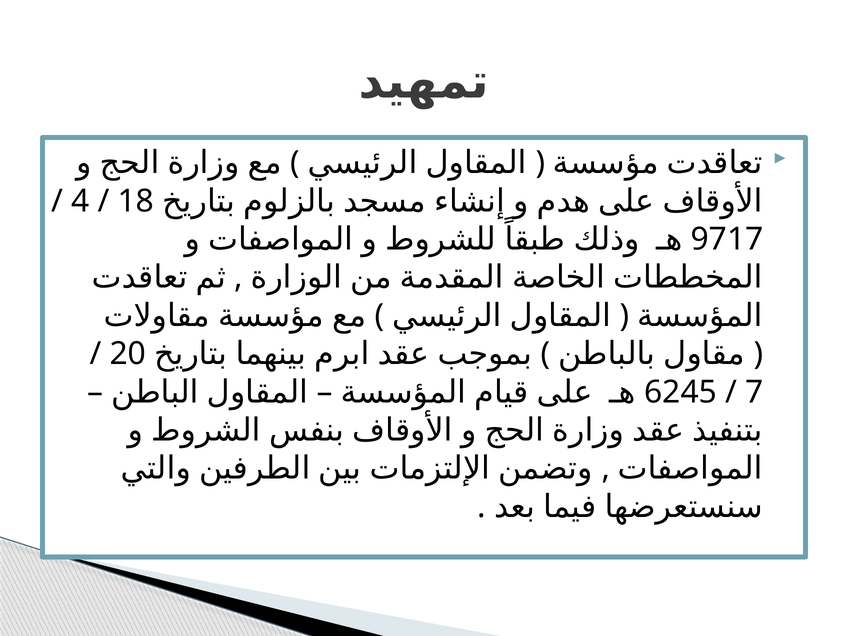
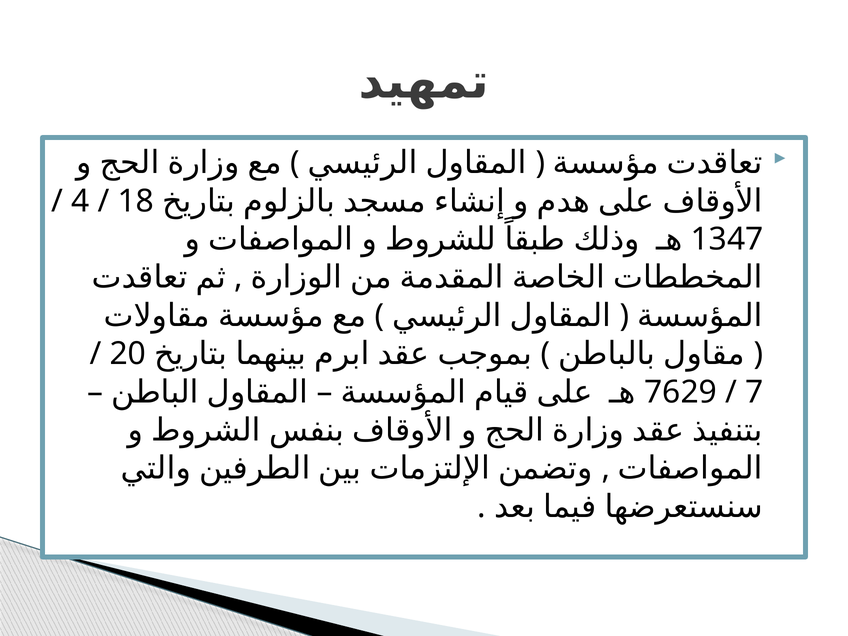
9717: 9717 -> 1347
6245: 6245 -> 7629
